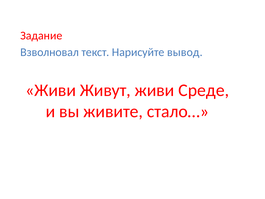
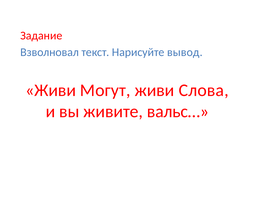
Живут: Живут -> Могут
Среде: Среде -> Слова
стало…: стало… -> вальс…
